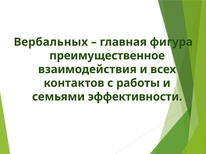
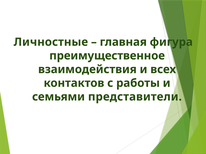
Вербальных: Вербальных -> Личностные
эффективности: эффективности -> представители
